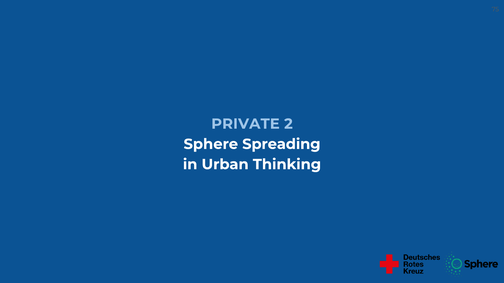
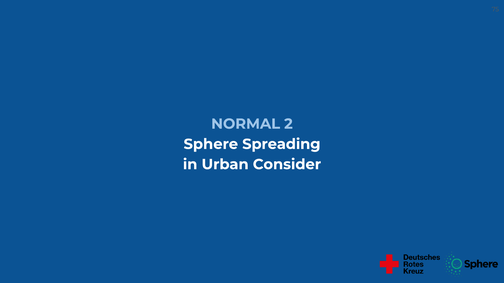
PRIVATE: PRIVATE -> NORMAL
Thinking: Thinking -> Consider
